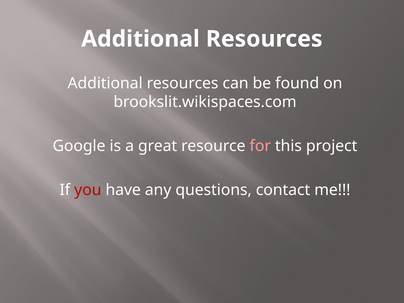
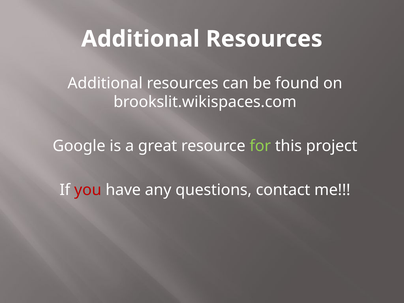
for colour: pink -> light green
